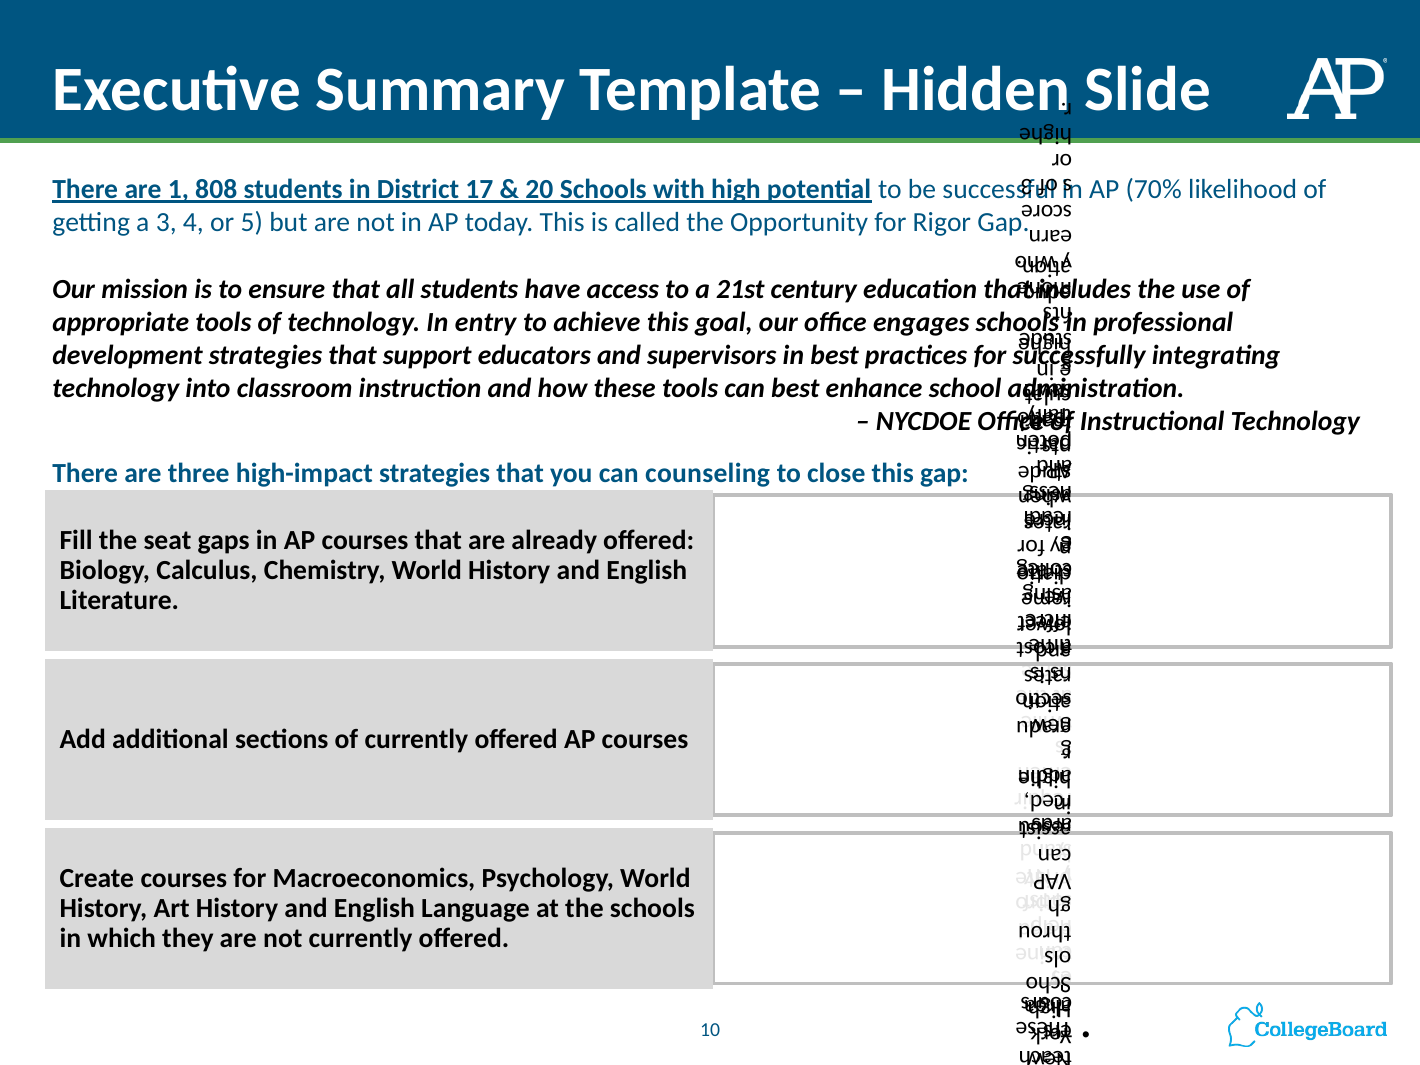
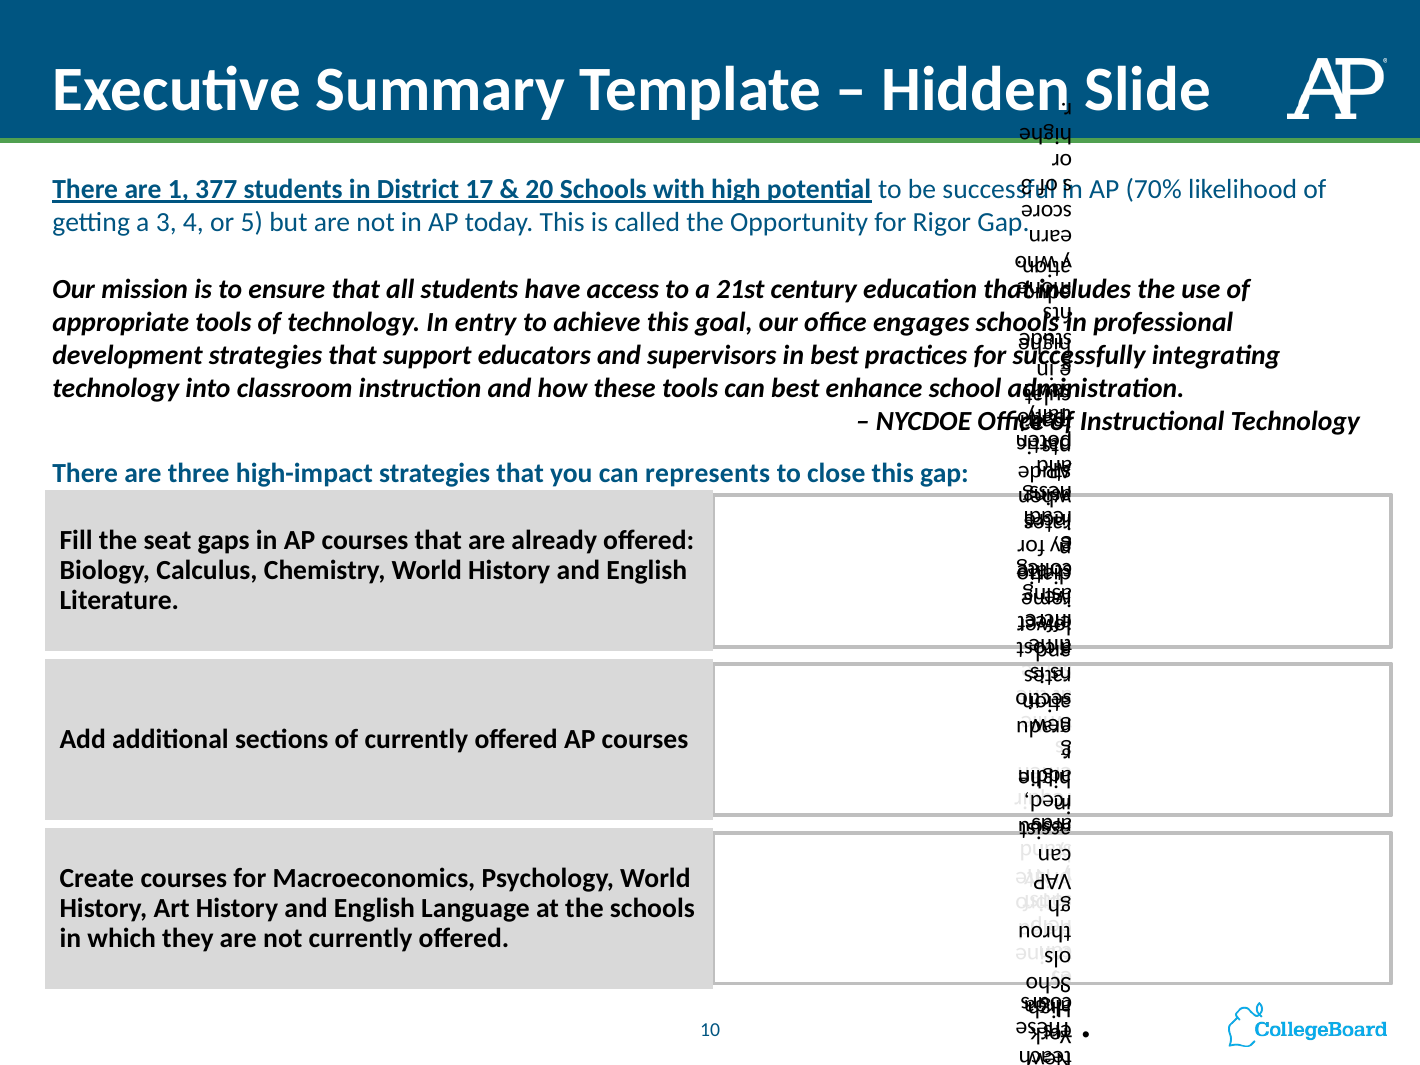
808: 808 -> 377
counseling: counseling -> represents
